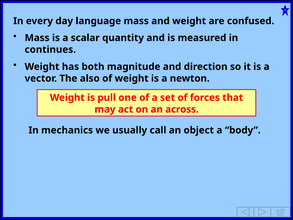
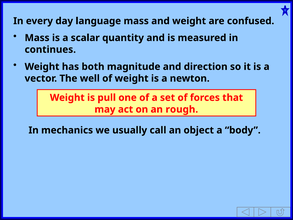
also: also -> well
across: across -> rough
